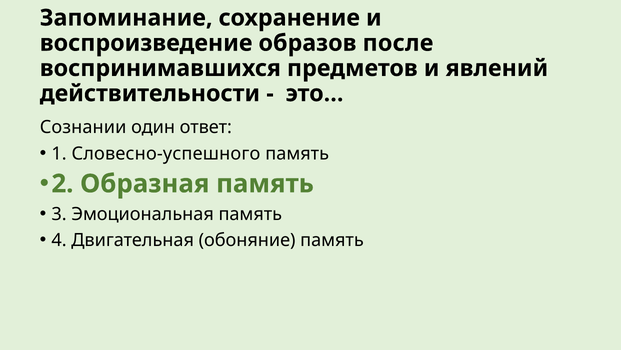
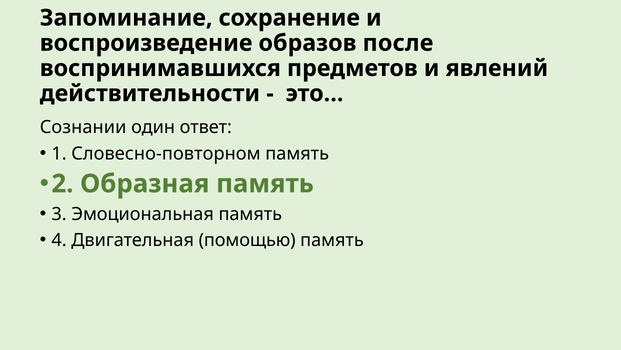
Словесно-успешного: Словесно-успешного -> Словесно-повторном
обоняние: обоняние -> помощью
